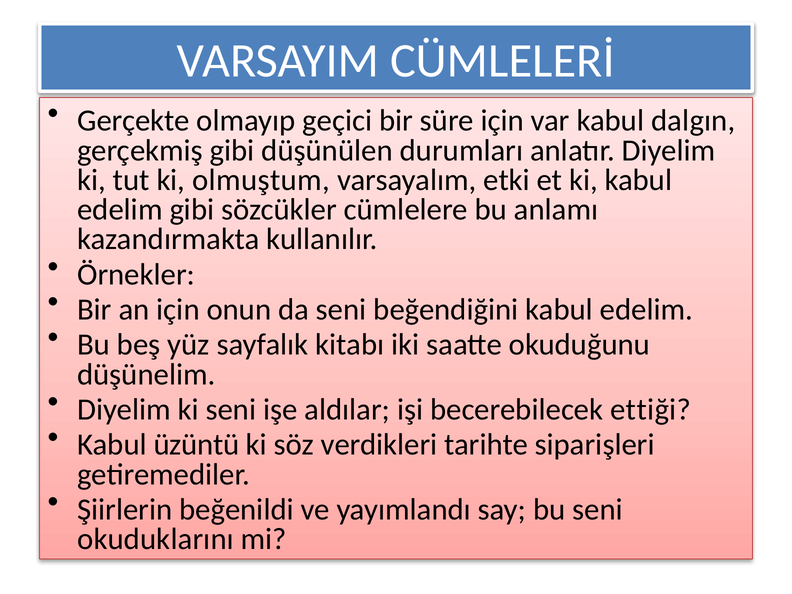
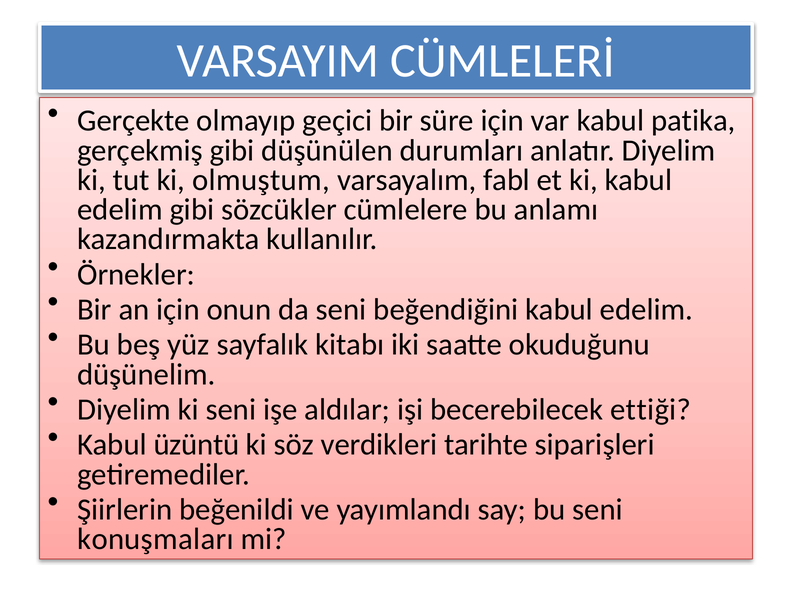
dalgın: dalgın -> patika
etki: etki -> fabl
okuduklarını: okuduklarını -> konuşmaları
